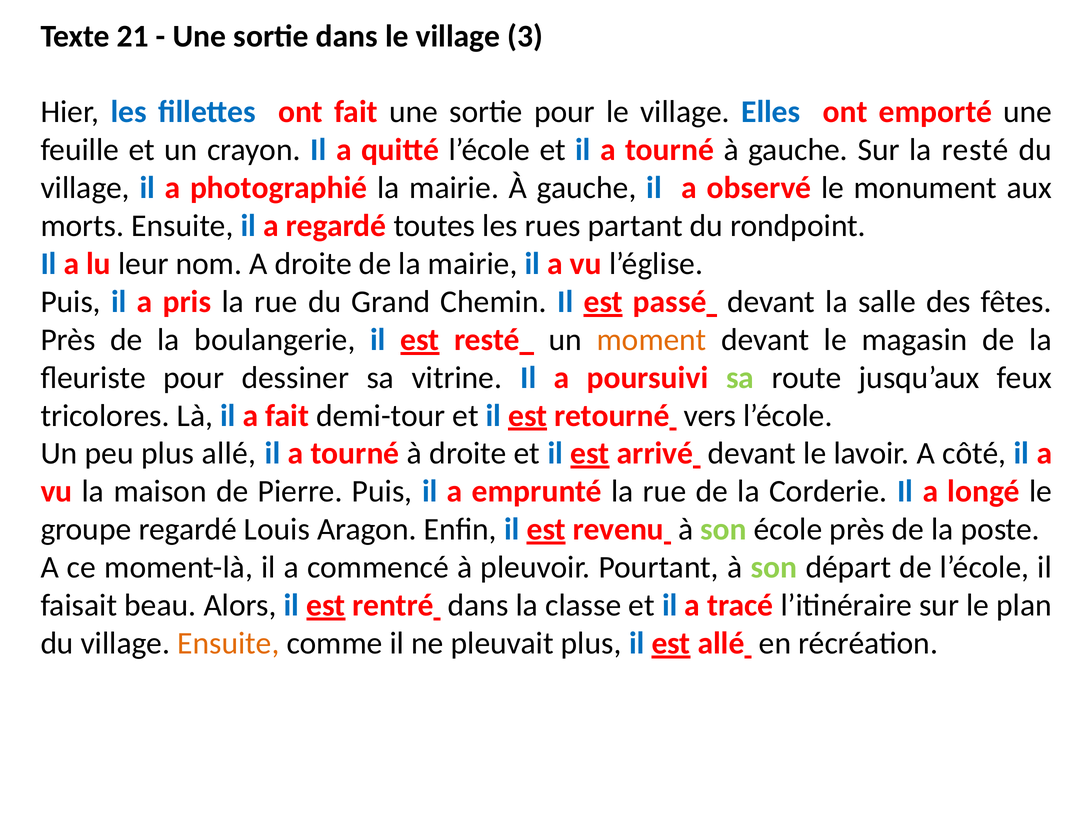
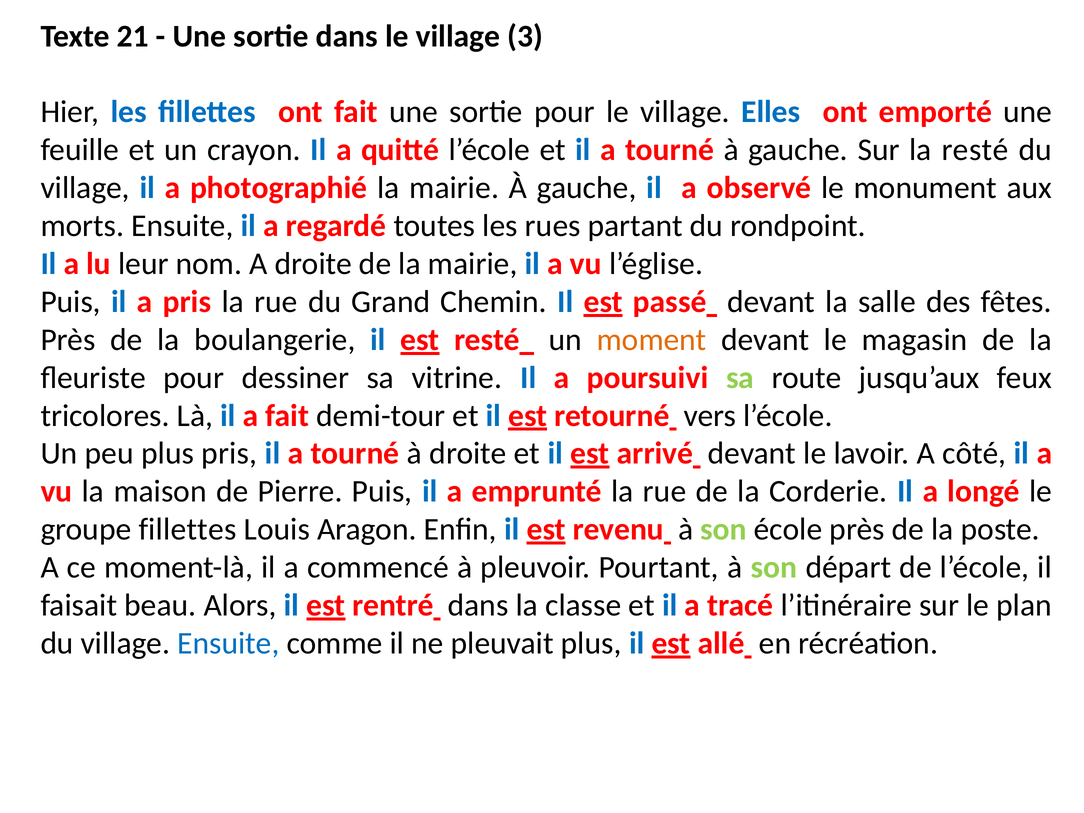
plus allé: allé -> pris
groupe regardé: regardé -> fillettes
Ensuite at (228, 643) colour: orange -> blue
